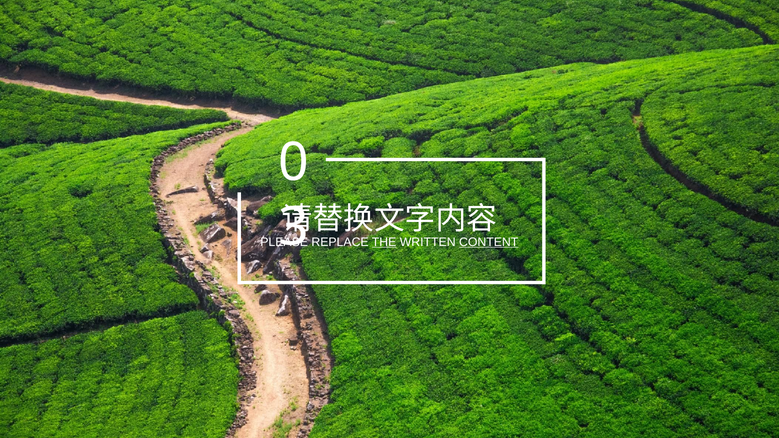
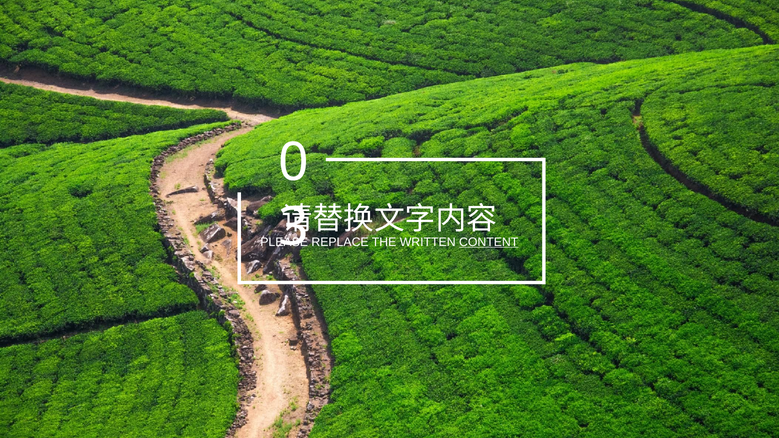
THE underline: present -> none
